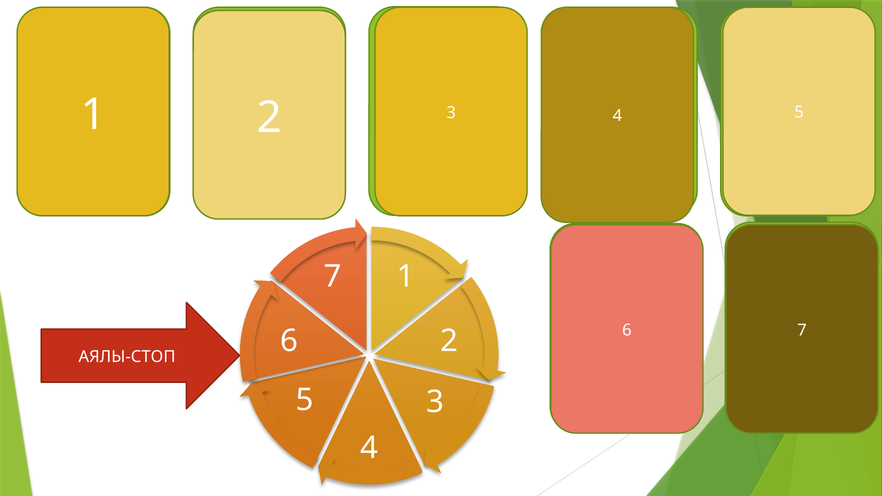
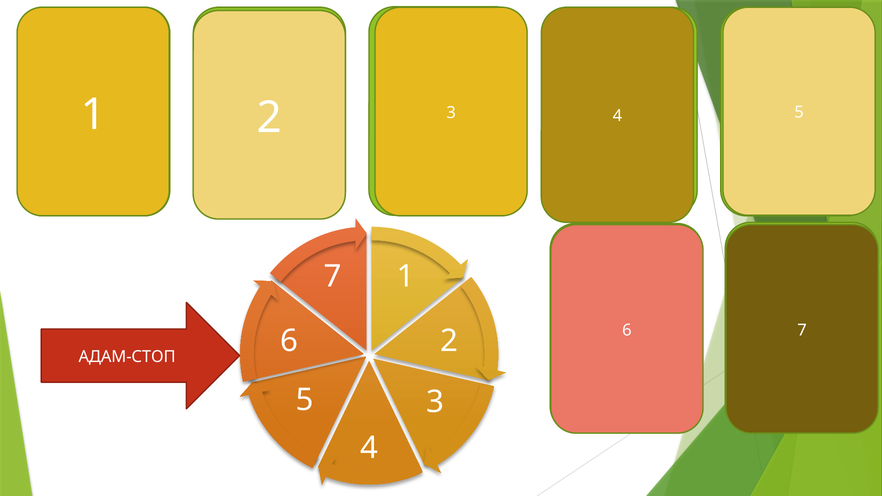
АЯЛЫ-СТОП: АЯЛЫ-СТОП -> АДАМ-СТОП
